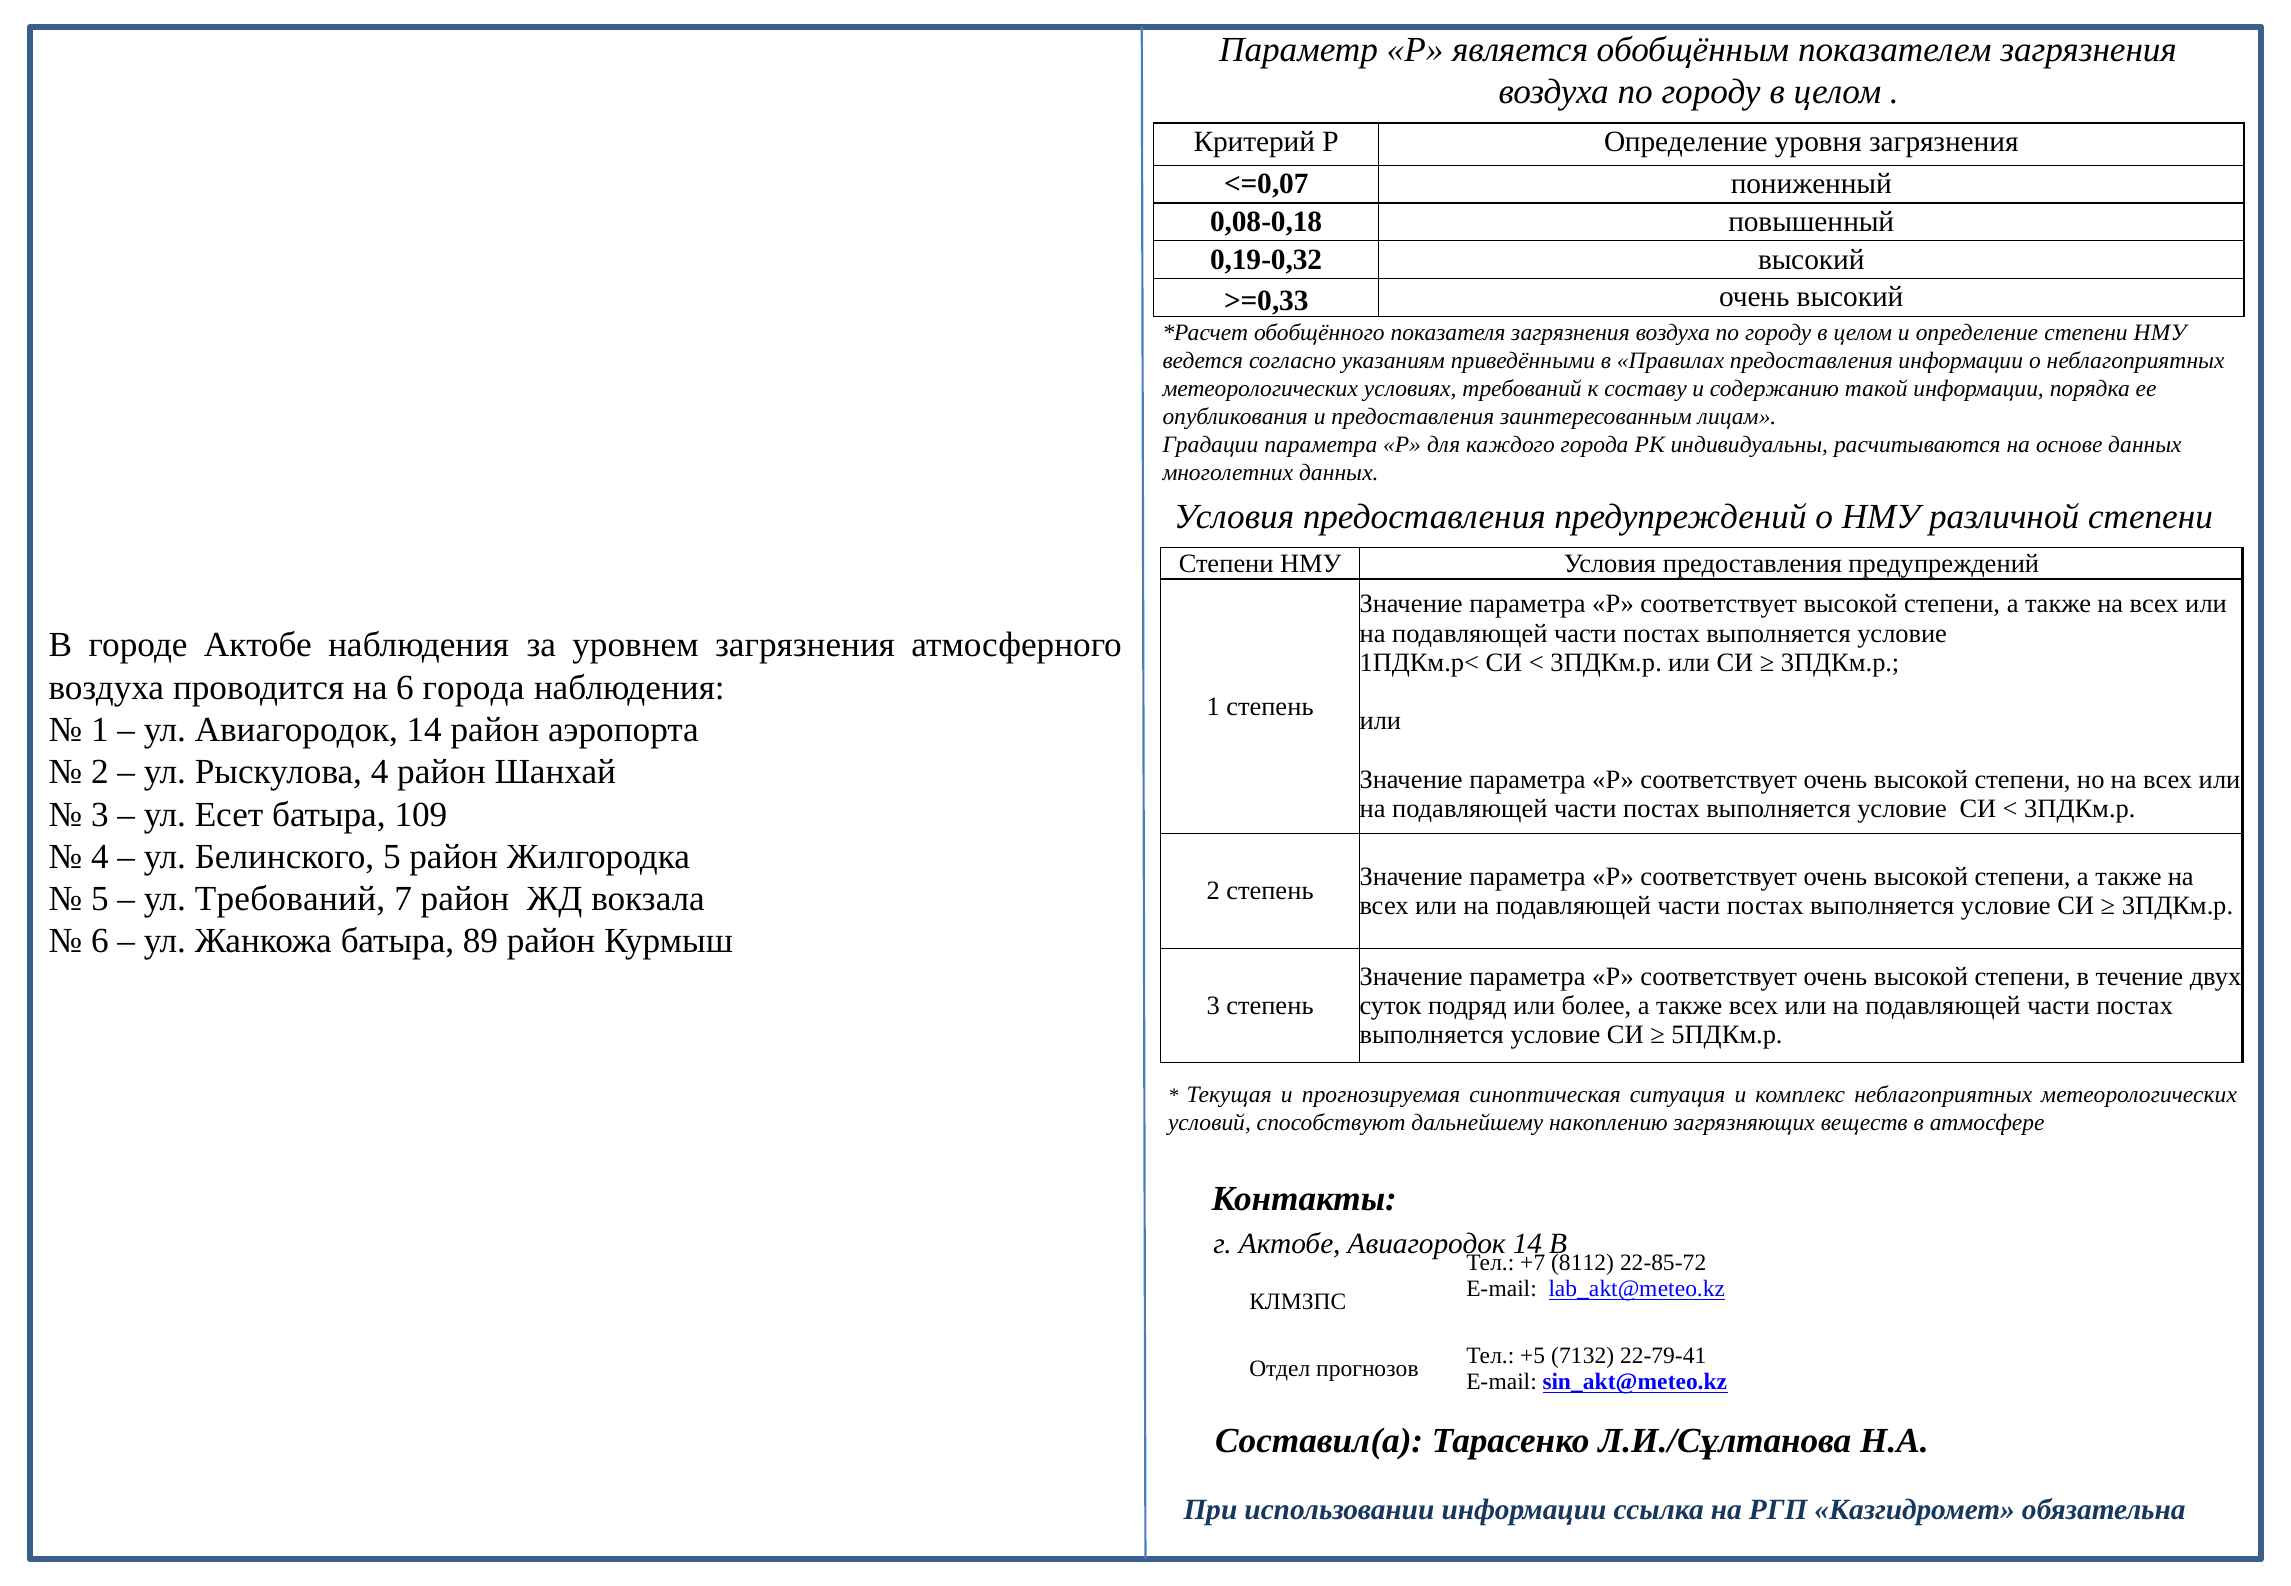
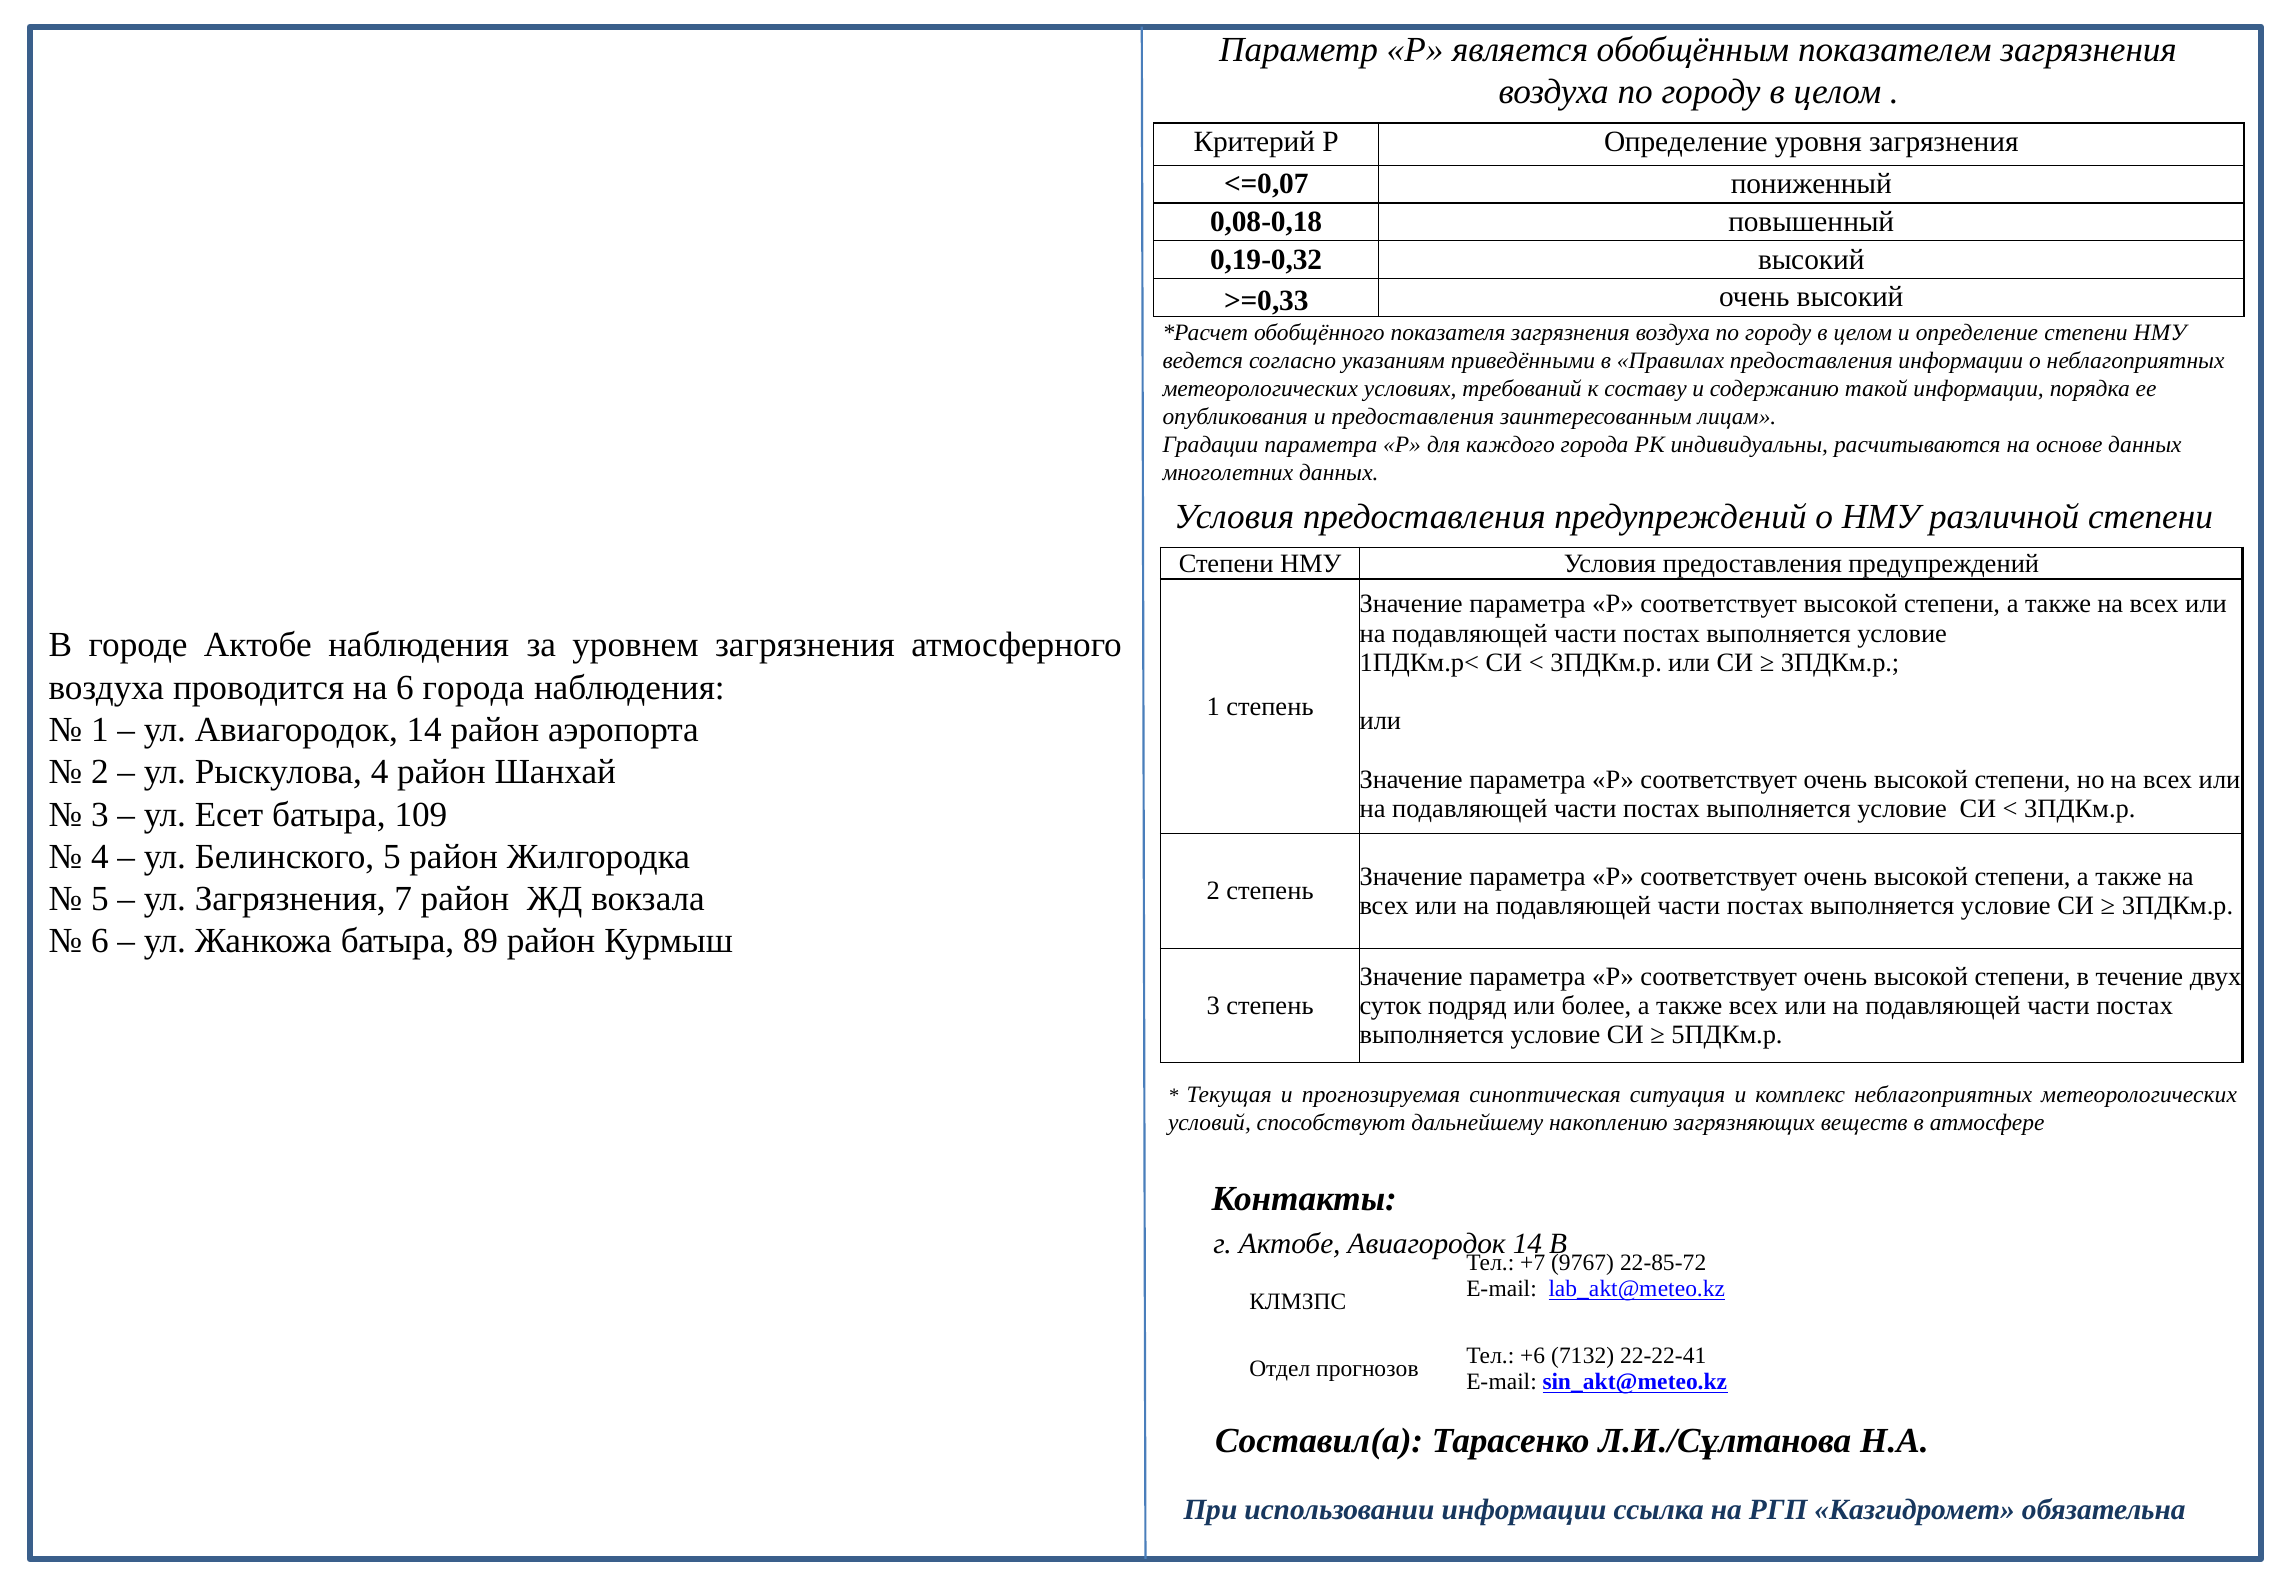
ул Требований: Требований -> Загрязнения
8112: 8112 -> 9767
+5: +5 -> +6
22-79-41: 22-79-41 -> 22-22-41
